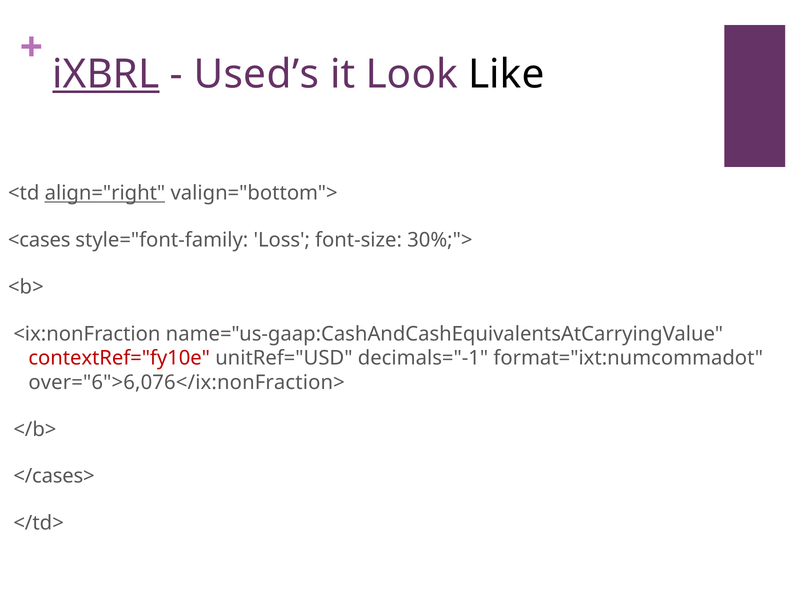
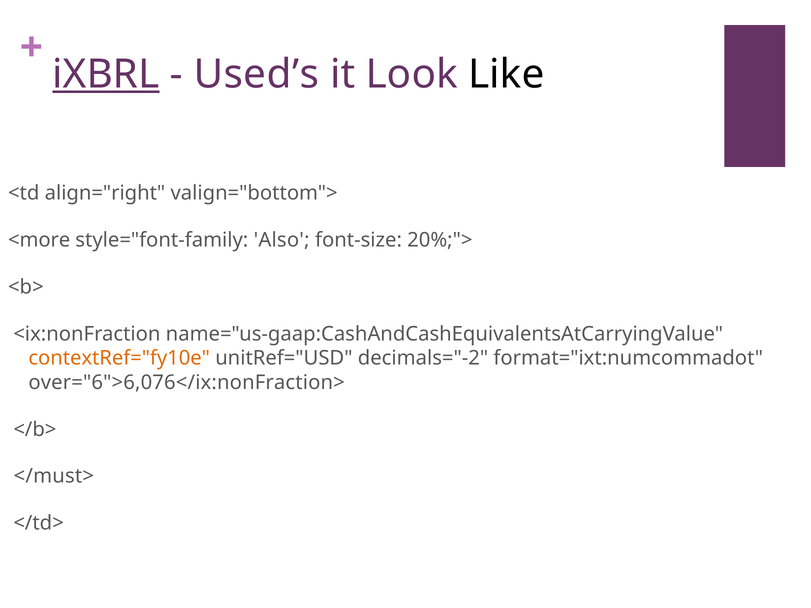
align="right underline: present -> none
<cases: <cases -> <more
Loss: Loss -> Also
30%;">: 30%;"> -> 20%;">
contextRef="fy10e colour: red -> orange
decimals="-1: decimals="-1 -> decimals="-2
</cases>: </cases> -> </must>
